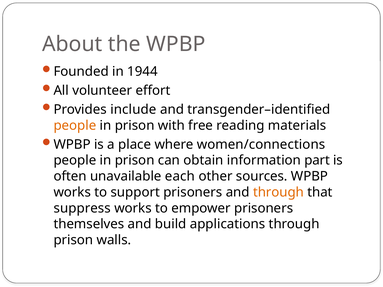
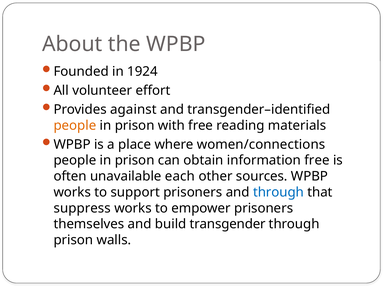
1944: 1944 -> 1924
include: include -> against
information part: part -> free
through at (278, 192) colour: orange -> blue
applications: applications -> transgender
